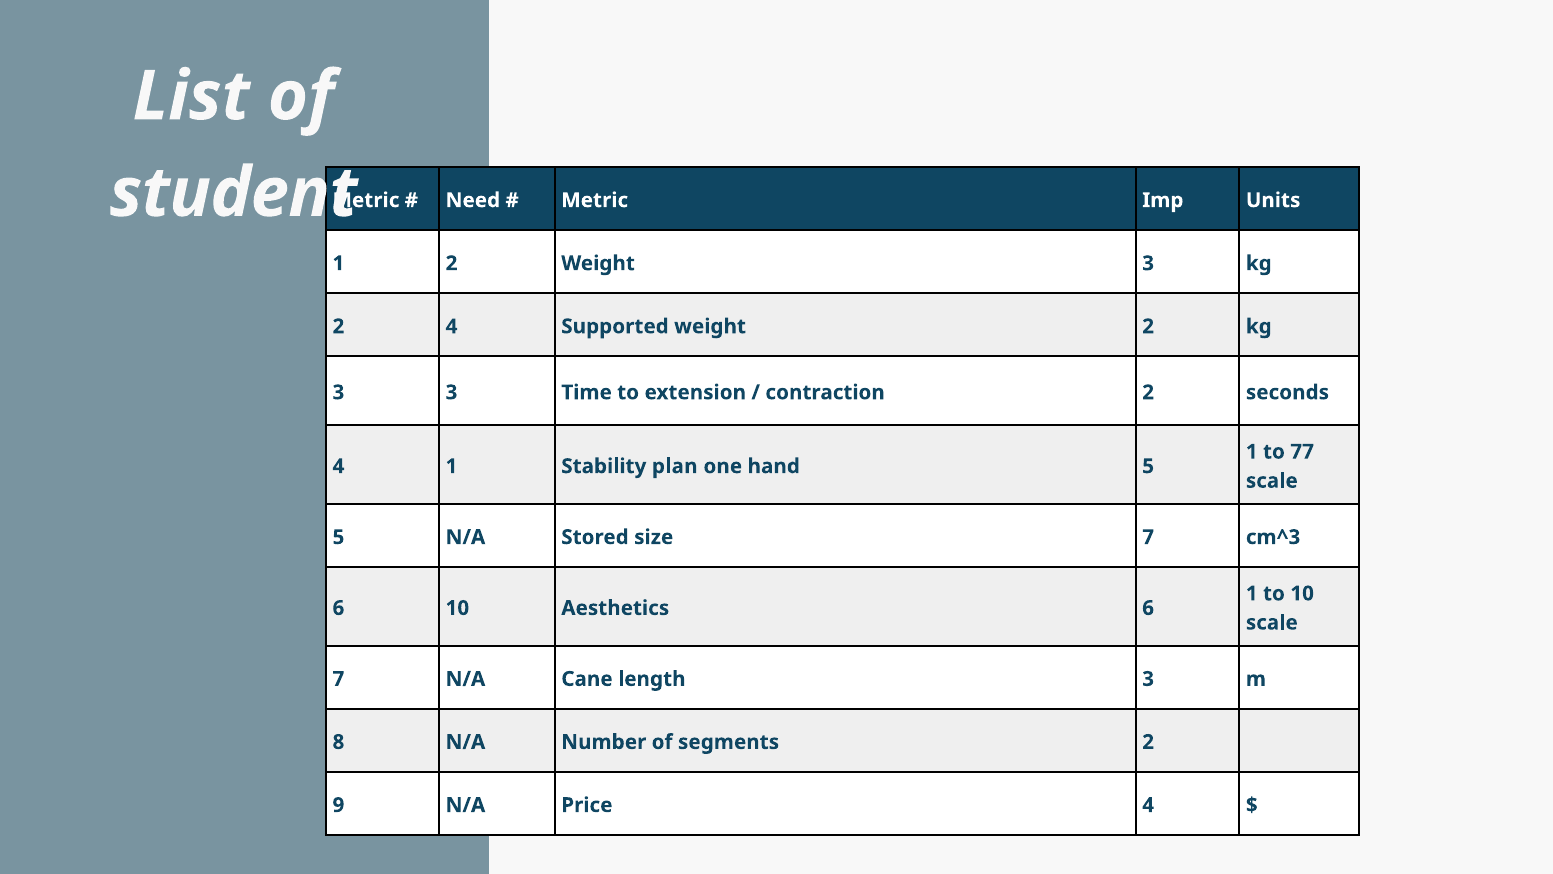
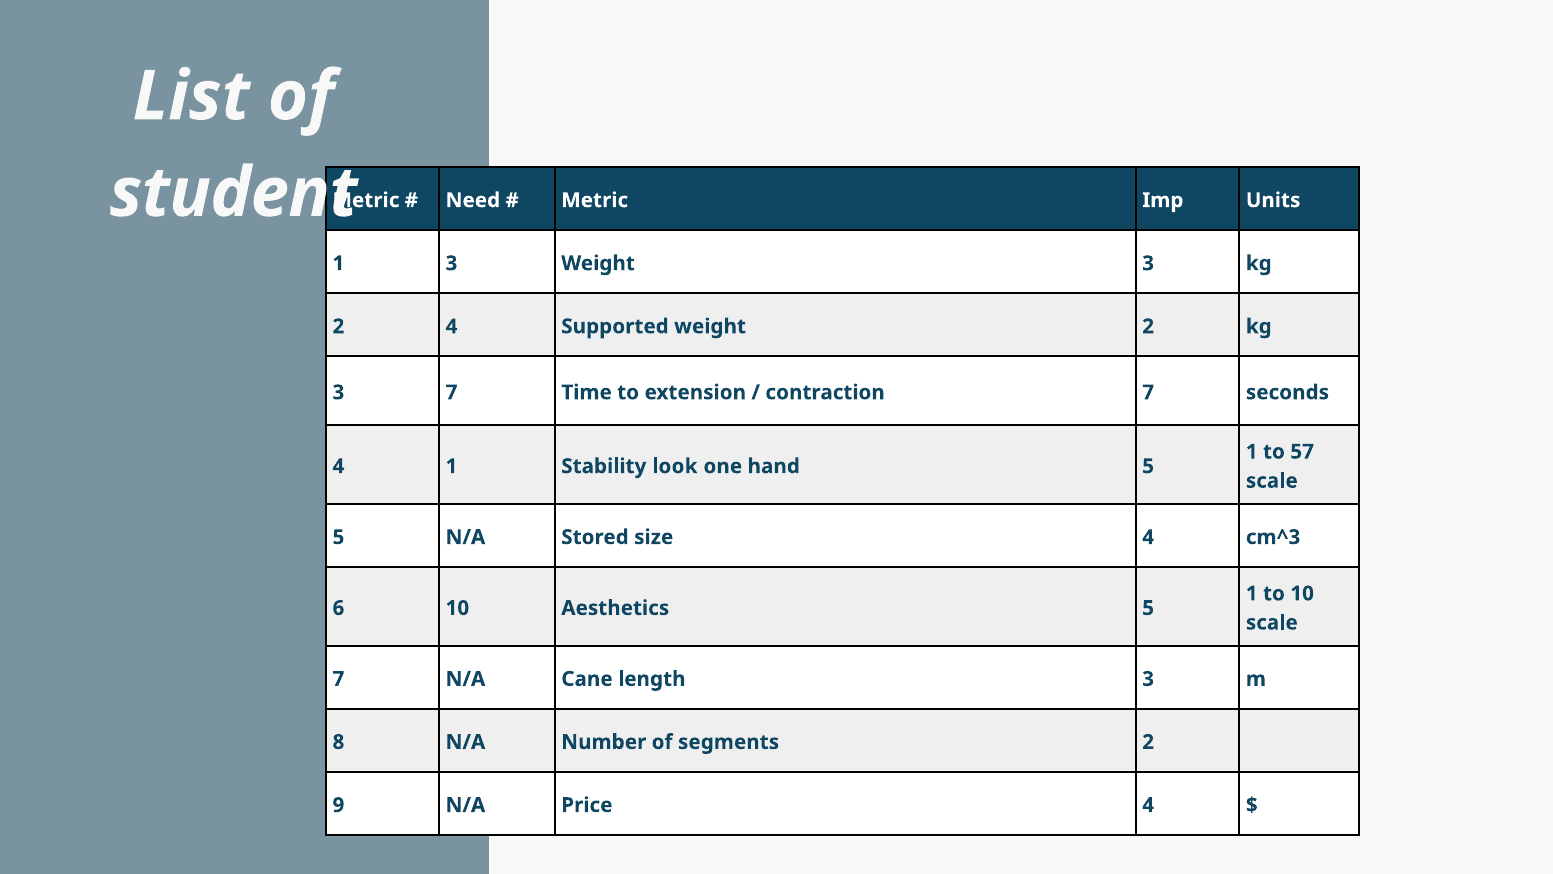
1 2: 2 -> 3
3 3: 3 -> 7
contraction 2: 2 -> 7
77: 77 -> 57
plan: plan -> look
size 7: 7 -> 4
Aesthetics 6: 6 -> 5
